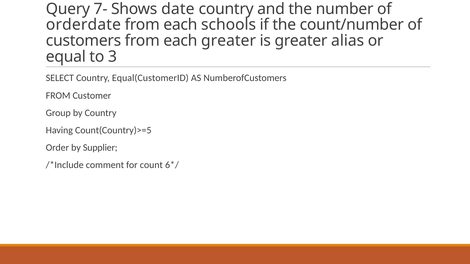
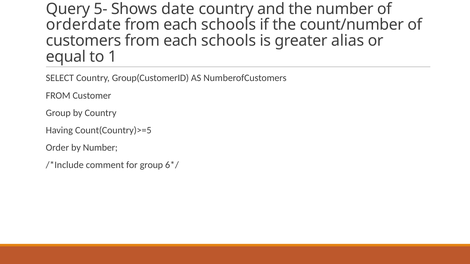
7-: 7- -> 5-
customers from each greater: greater -> schools
3: 3 -> 1
Equal(CustomerID: Equal(CustomerID -> Group(CustomerID
by Supplier: Supplier -> Number
for count: count -> group
